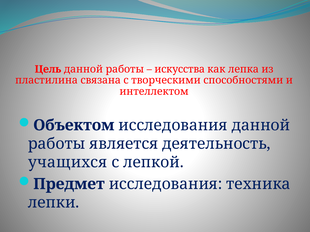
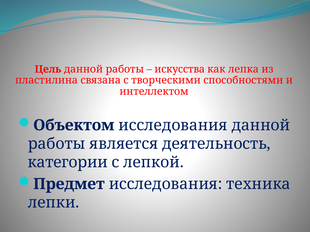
учащихся: учащихся -> категории
